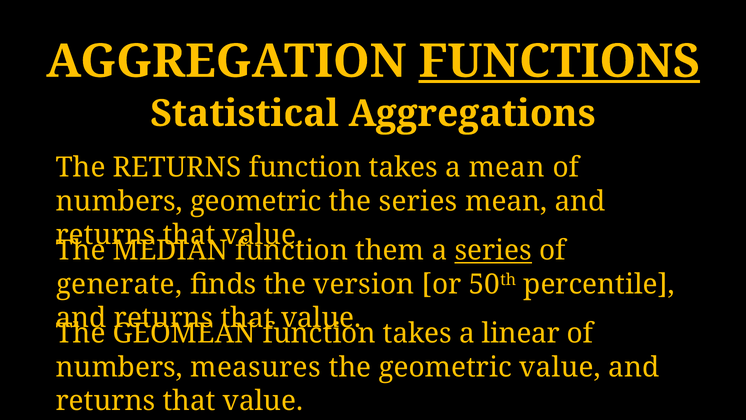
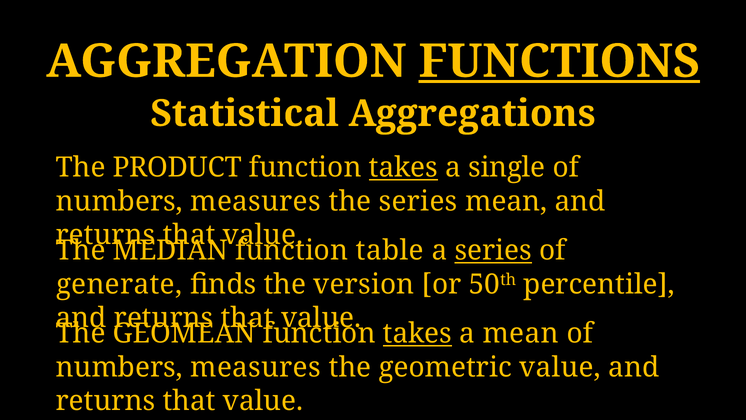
The RETURNS: RETURNS -> PRODUCT
takes at (403, 168) underline: none -> present
a mean: mean -> single
geometric at (256, 201): geometric -> measures
them: them -> table
takes at (417, 333) underline: none -> present
a linear: linear -> mean
